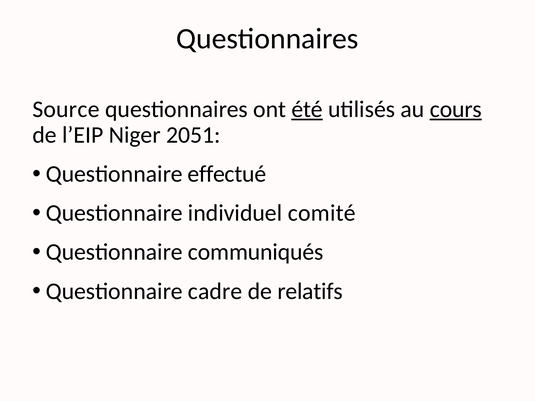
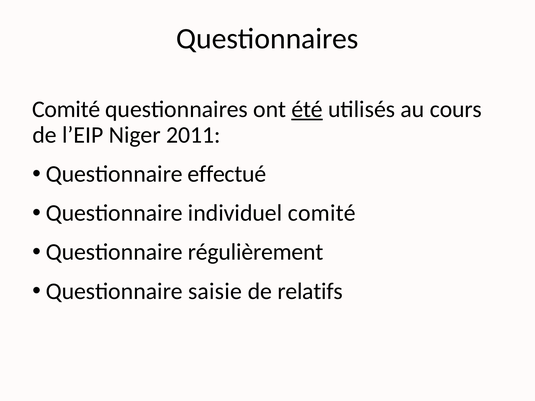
Source at (66, 109): Source -> Comité
cours underline: present -> none
2051: 2051 -> 2011
communiqués: communiqués -> régulièrement
cadre: cadre -> saisie
